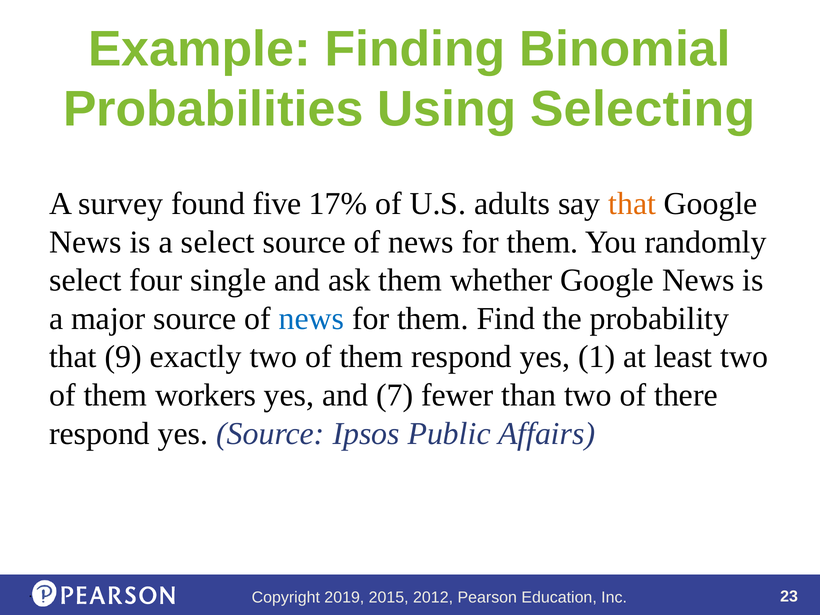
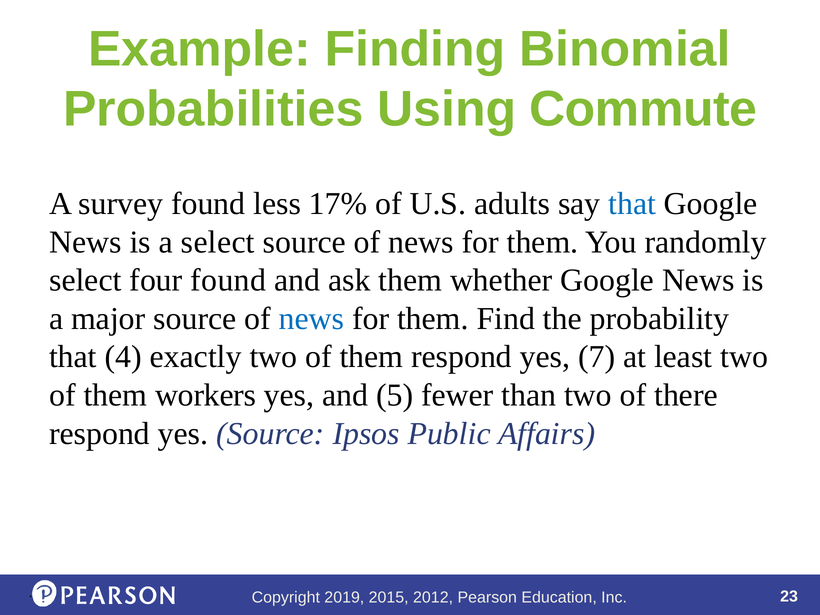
Selecting: Selecting -> Commute
five: five -> less
that at (632, 204) colour: orange -> blue
four single: single -> found
9: 9 -> 4
1: 1 -> 7
7: 7 -> 5
